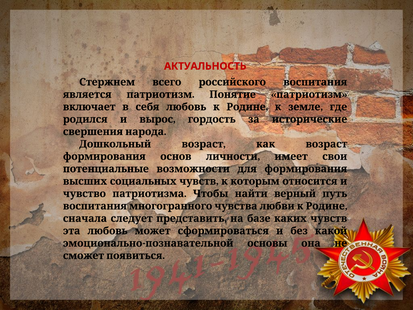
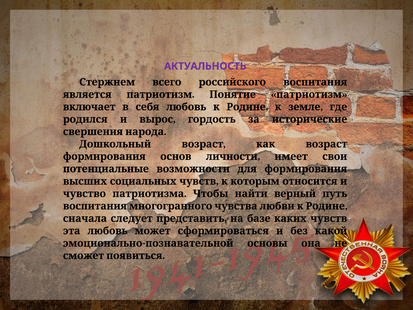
АКТУАЛЬНОСТЬ colour: red -> purple
